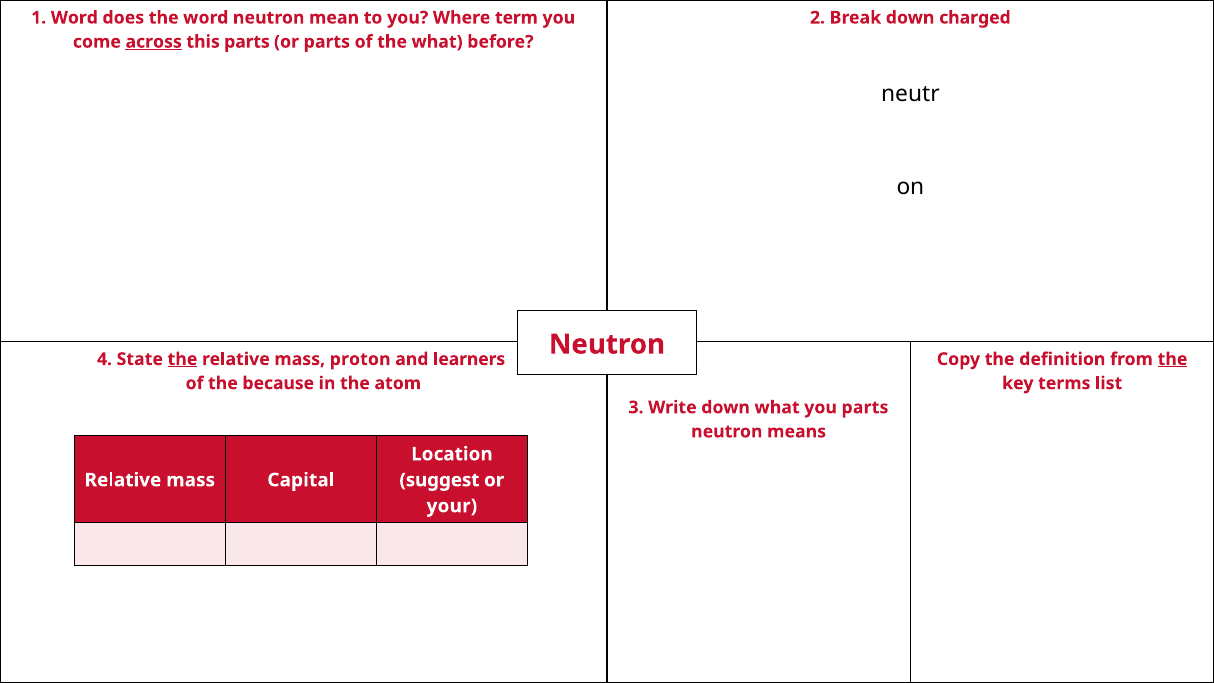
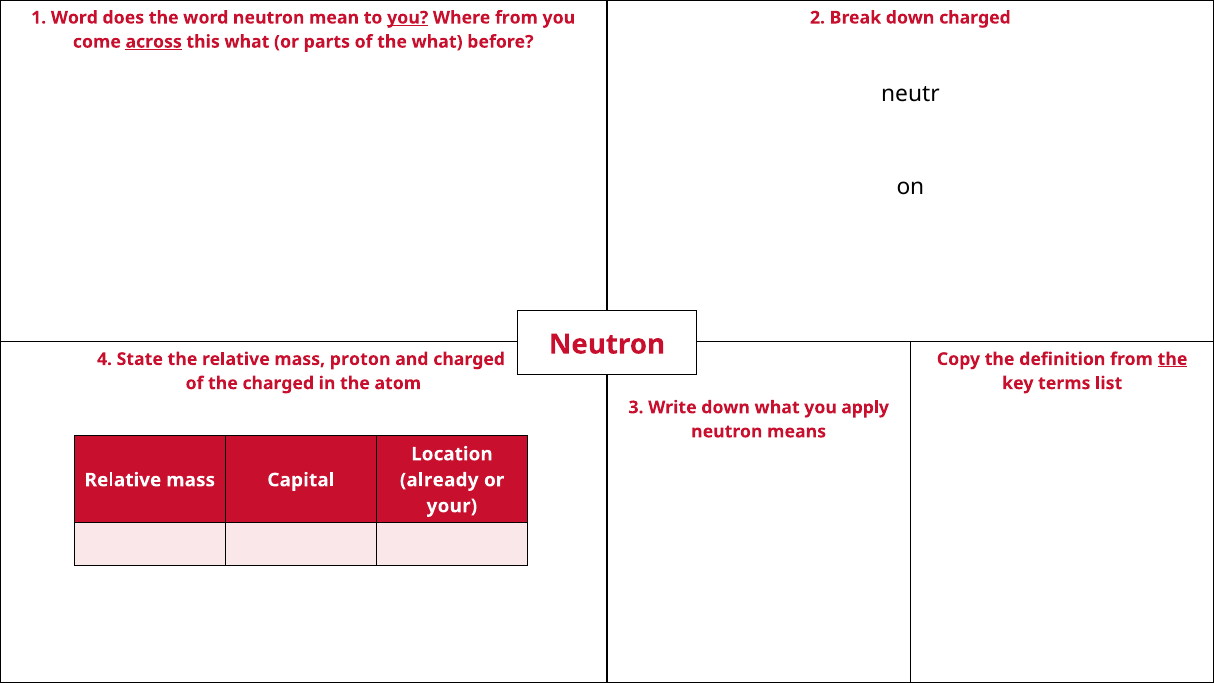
you at (408, 18) underline: none -> present
Where term: term -> from
this parts: parts -> what
the at (182, 359) underline: present -> none
and learners: learners -> charged
the because: because -> charged
you parts: parts -> apply
suggest: suggest -> already
